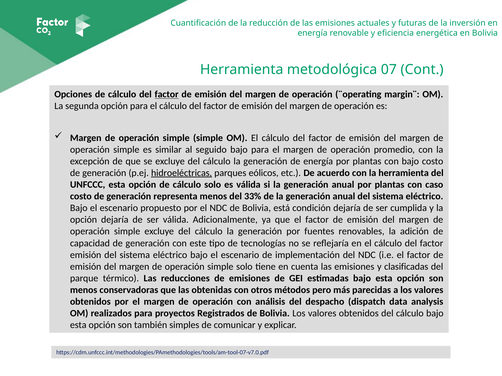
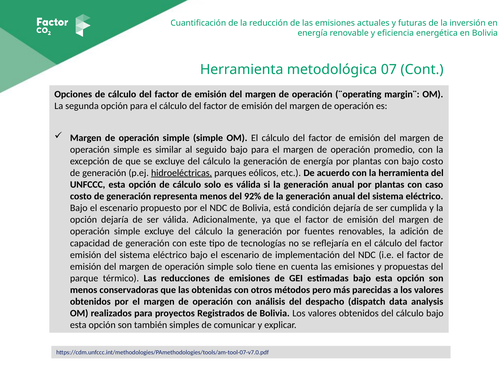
factor at (167, 94) underline: present -> none
33%: 33% -> 92%
clasificadas: clasificadas -> propuestas
